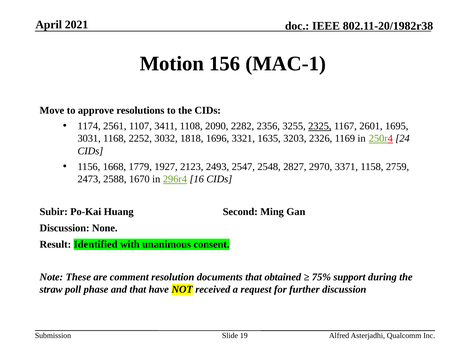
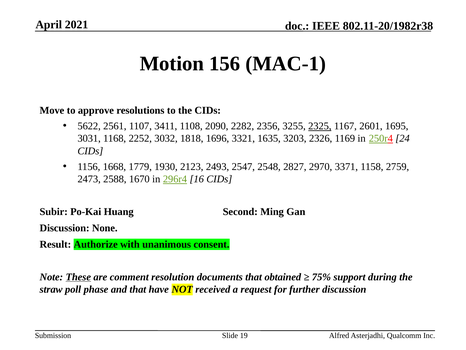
1174: 1174 -> 5622
1927: 1927 -> 1930
Identified: Identified -> Authorize
These underline: none -> present
